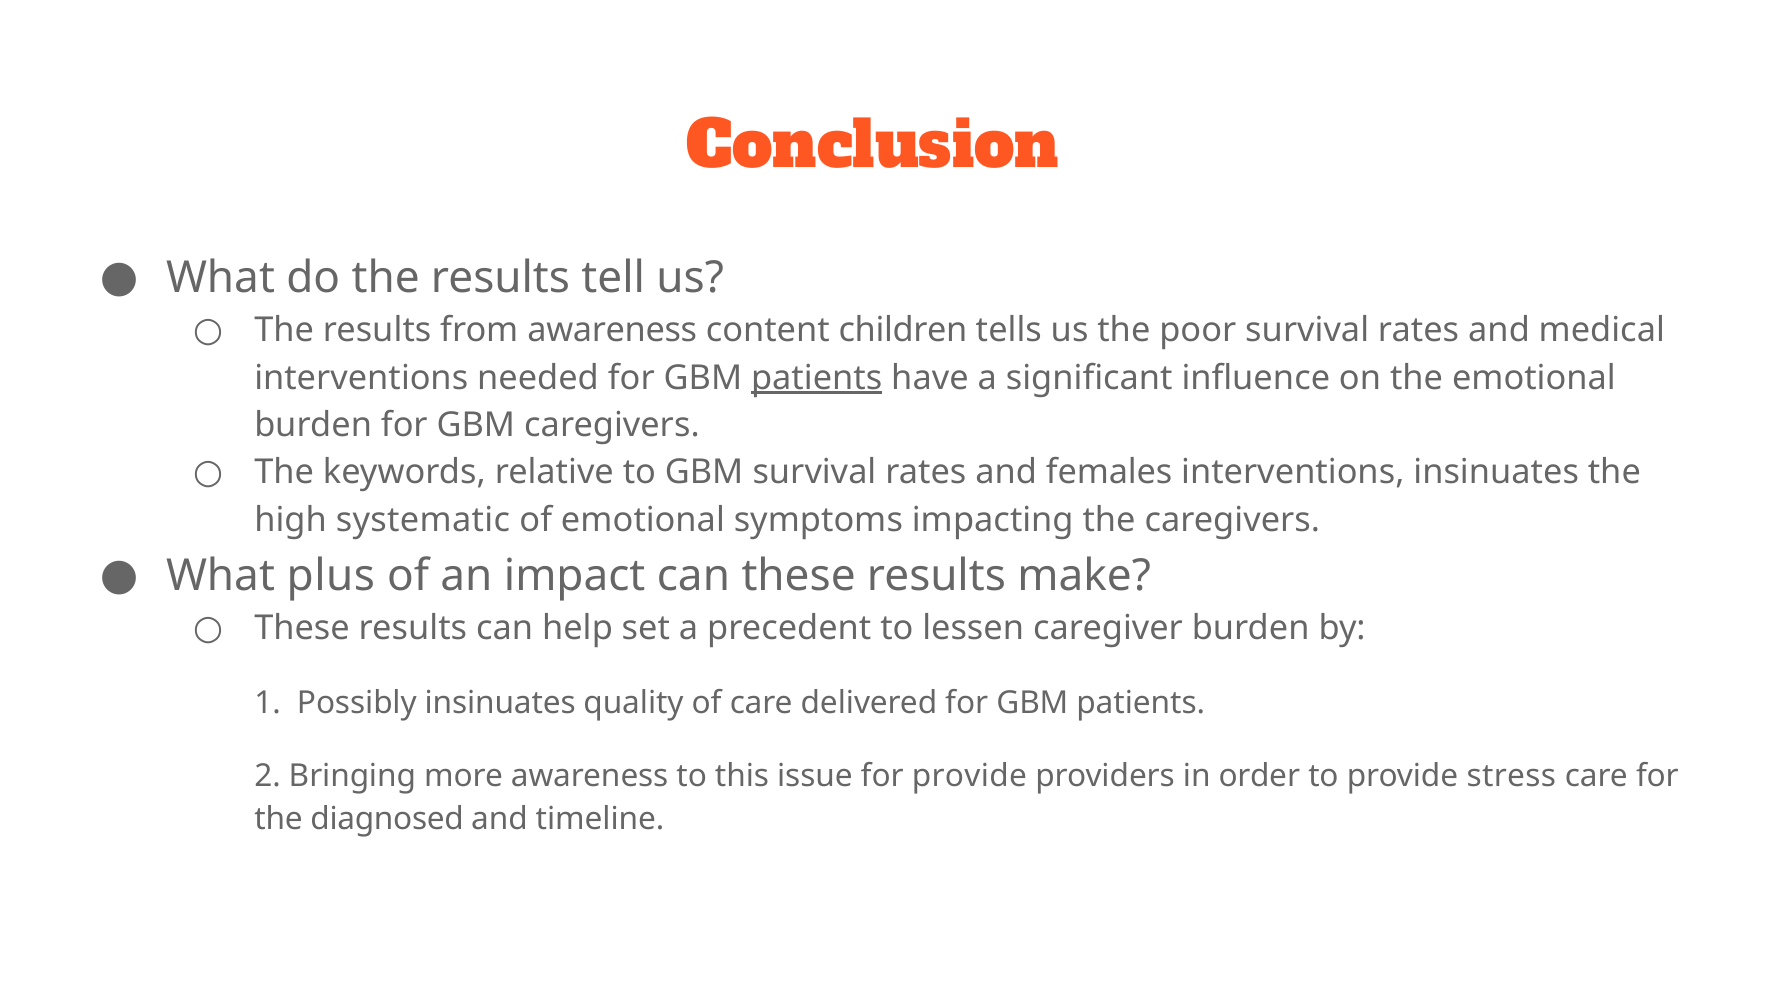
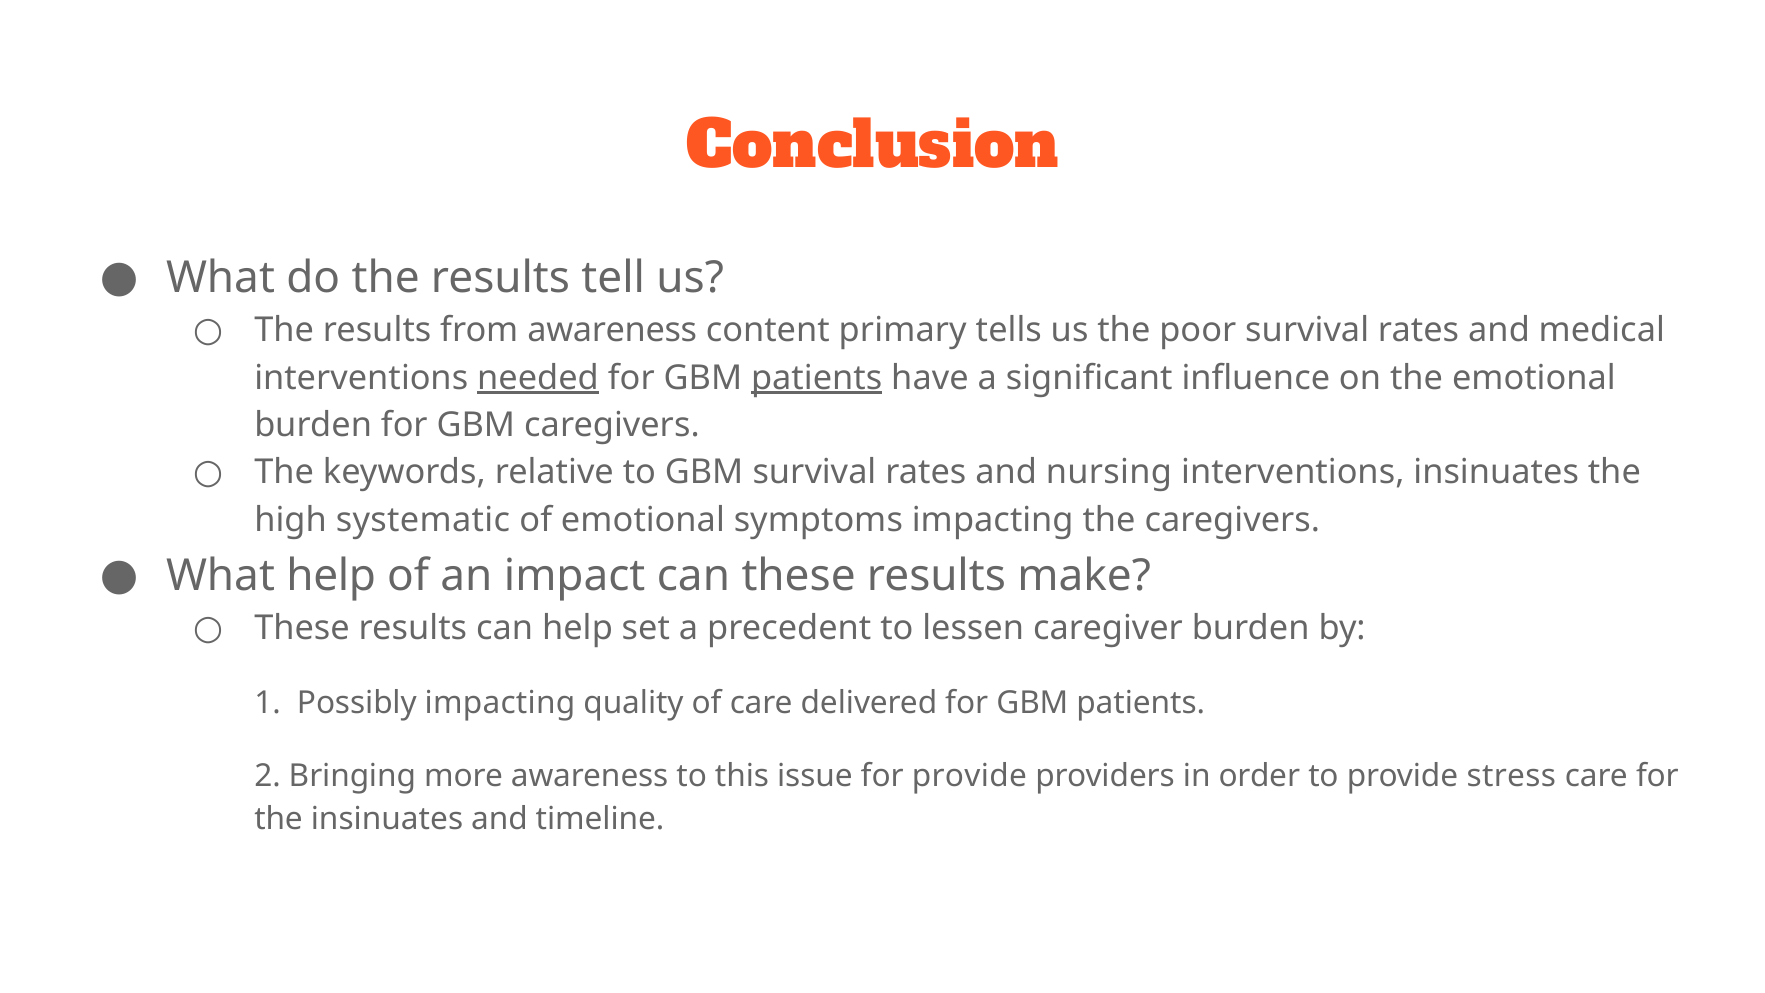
children: children -> primary
needed underline: none -> present
females: females -> nursing
What plus: plus -> help
Possibly insinuates: insinuates -> impacting
the diagnosed: diagnosed -> insinuates
